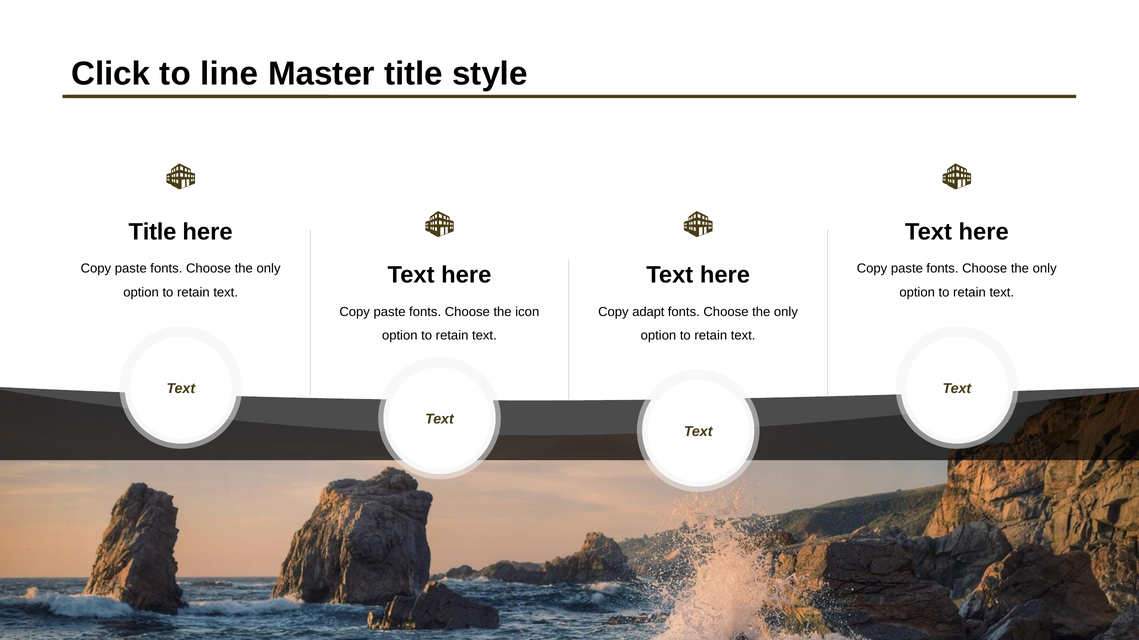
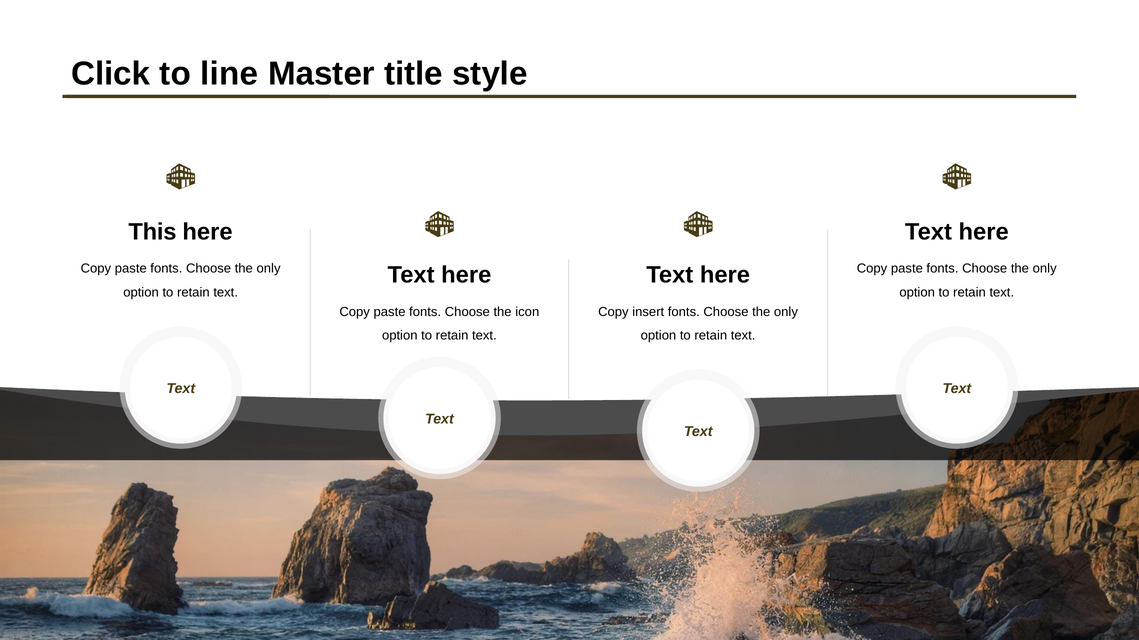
Title at (152, 232): Title -> This
adapt: adapt -> insert
